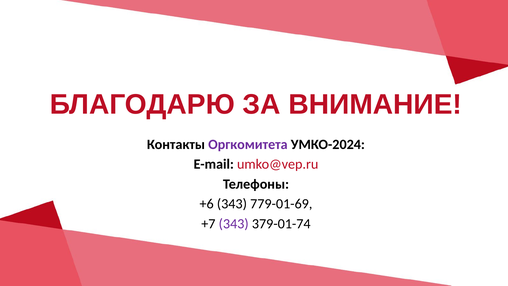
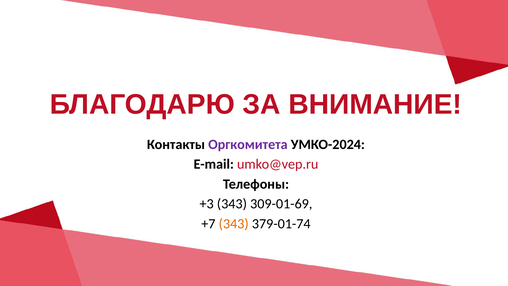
+6: +6 -> +3
779-01-69: 779-01-69 -> 309-01-69
343 at (234, 224) colour: purple -> orange
